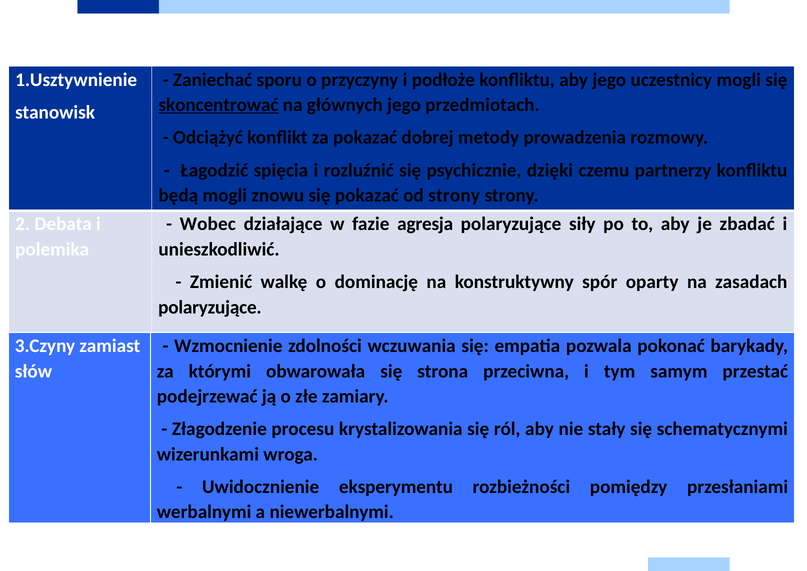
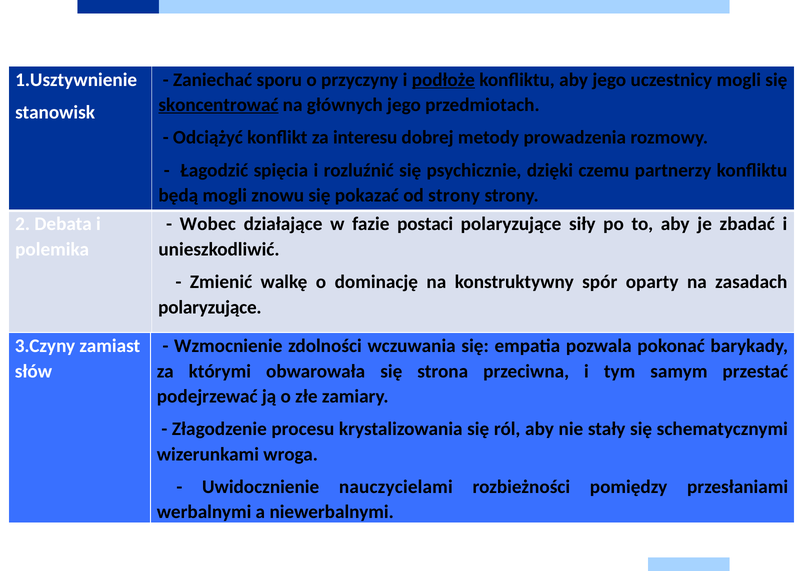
podłoże underline: none -> present
za pokazać: pokazać -> interesu
agresja: agresja -> postaci
eksperymentu: eksperymentu -> nauczycielami
